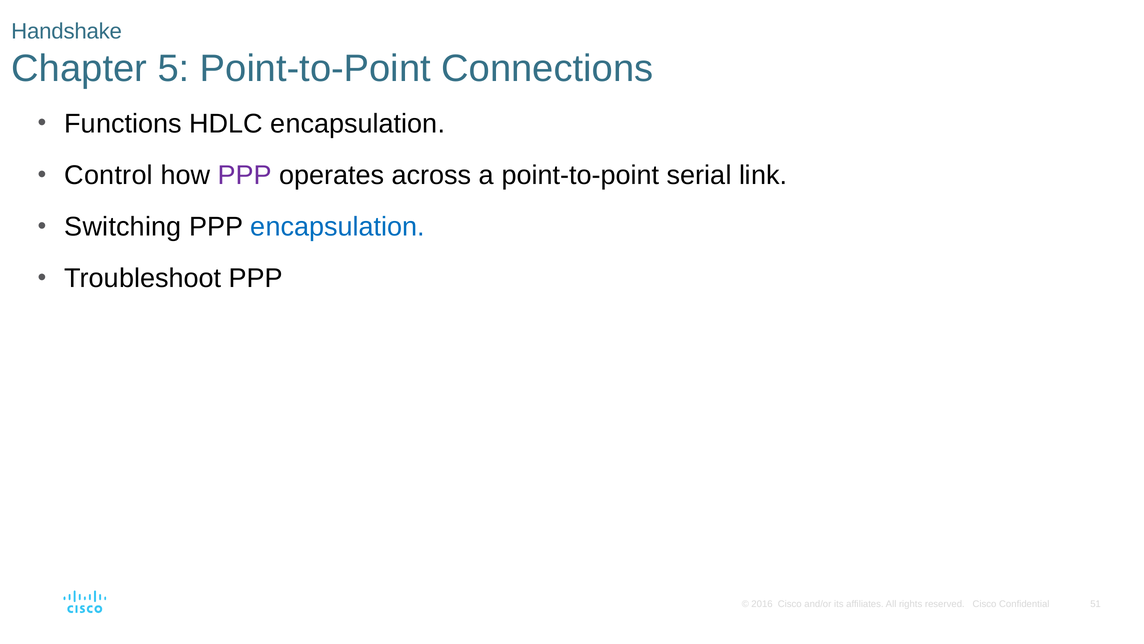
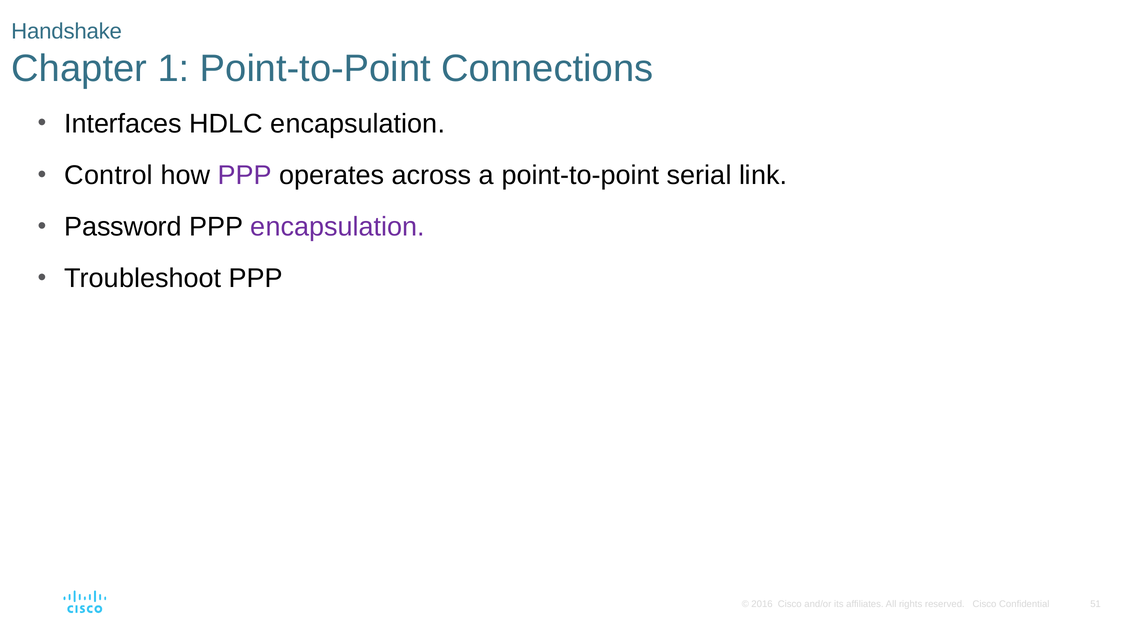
5: 5 -> 1
Functions: Functions -> Interfaces
Switching: Switching -> Password
encapsulation at (338, 227) colour: blue -> purple
